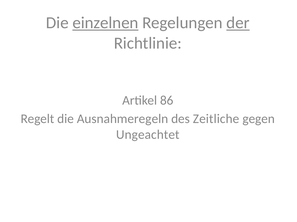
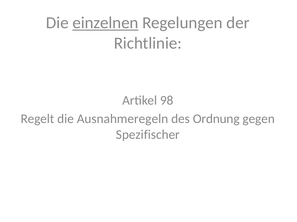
der underline: present -> none
86: 86 -> 98
Zeitliche: Zeitliche -> Ordnung
Ungeachtet: Ungeachtet -> Spezifischer
